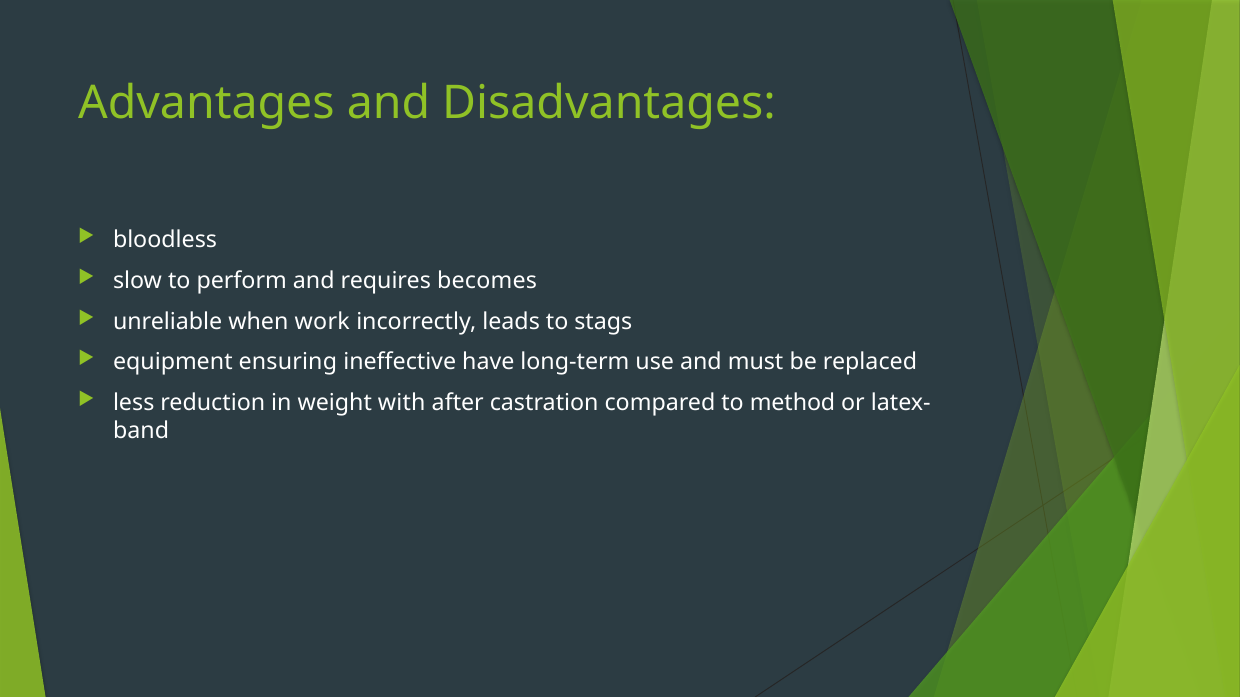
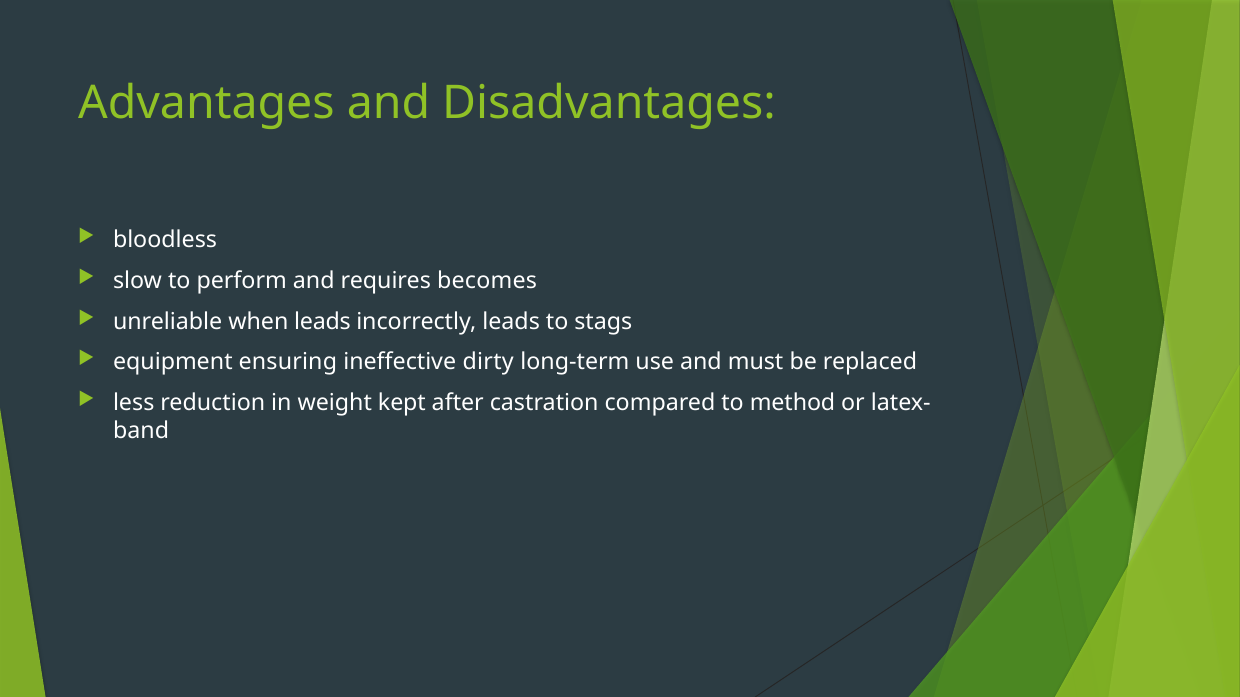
when work: work -> leads
have: have -> dirty
with: with -> kept
